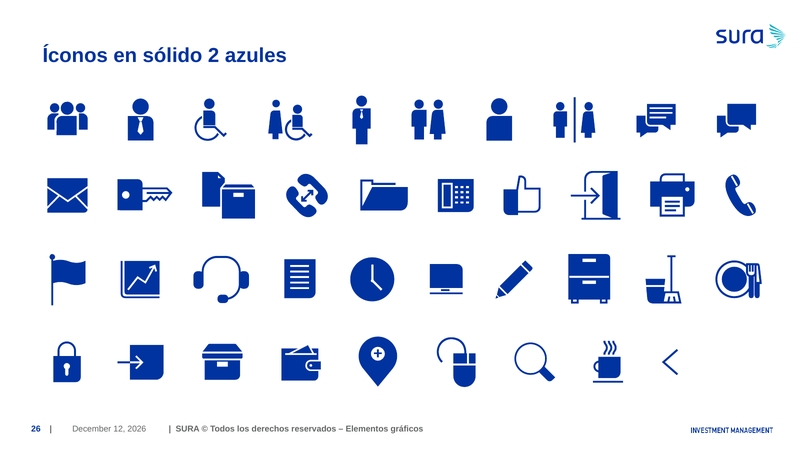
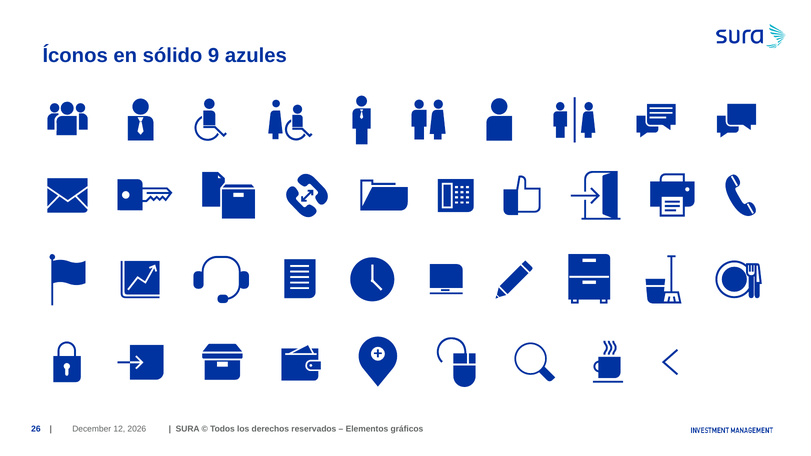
2: 2 -> 9
